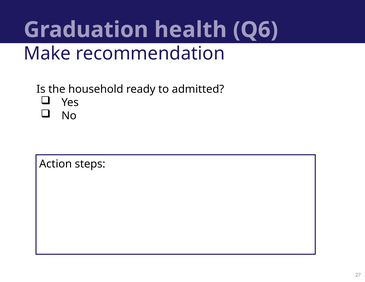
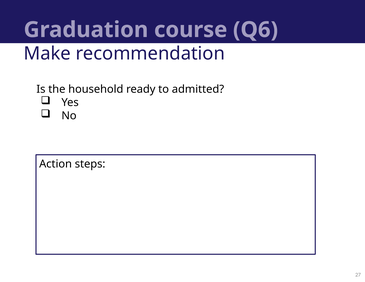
health: health -> course
